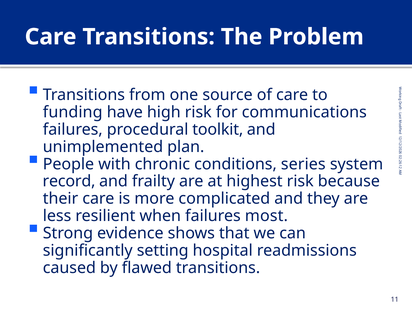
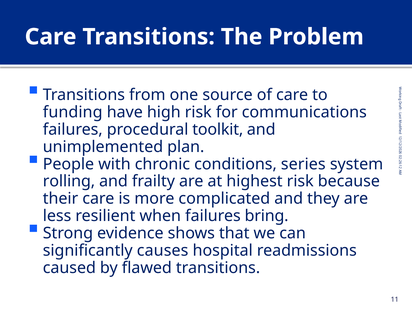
record: record -> rolling
most: most -> bring
setting: setting -> causes
